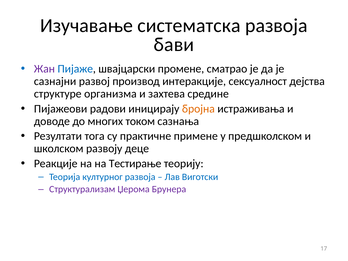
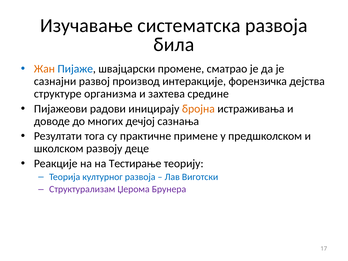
бави: бави -> била
Жан colour: purple -> orange
сексуалност: сексуалност -> форензичка
током: током -> дечјој
